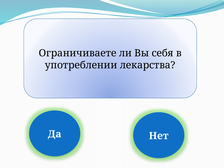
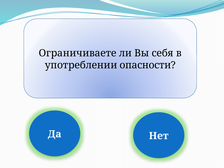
лекарства: лекарства -> опасности
